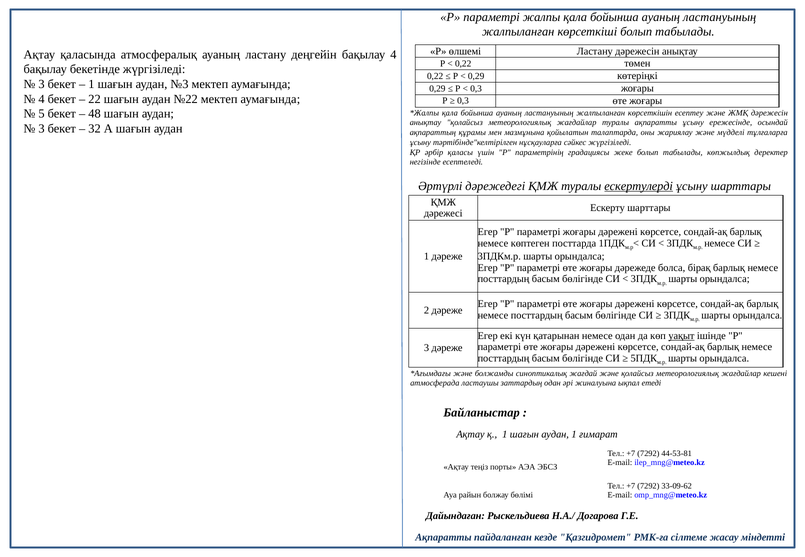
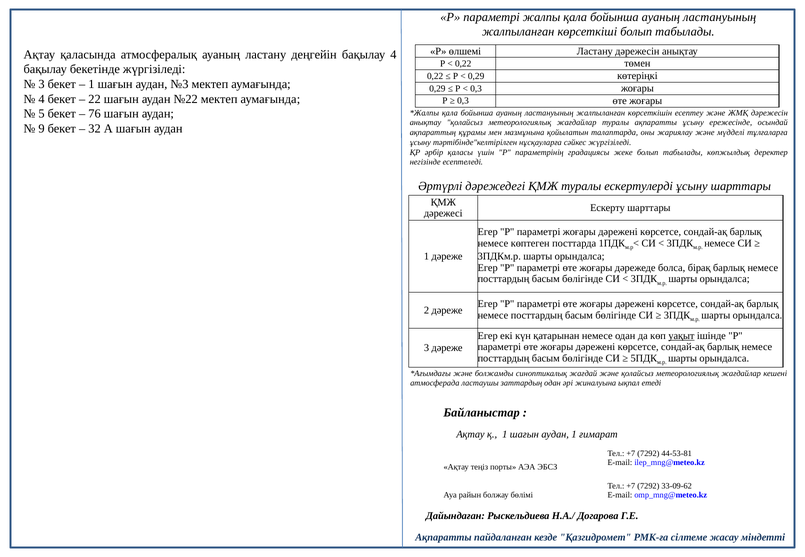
48: 48 -> 76
3 at (42, 129): 3 -> 9
ескертулерді underline: present -> none
